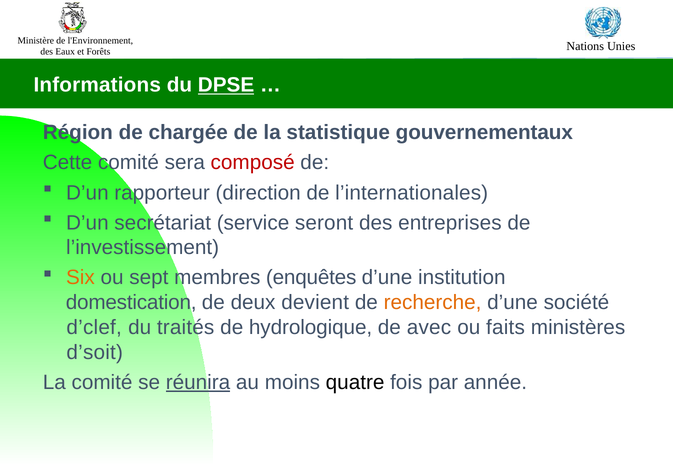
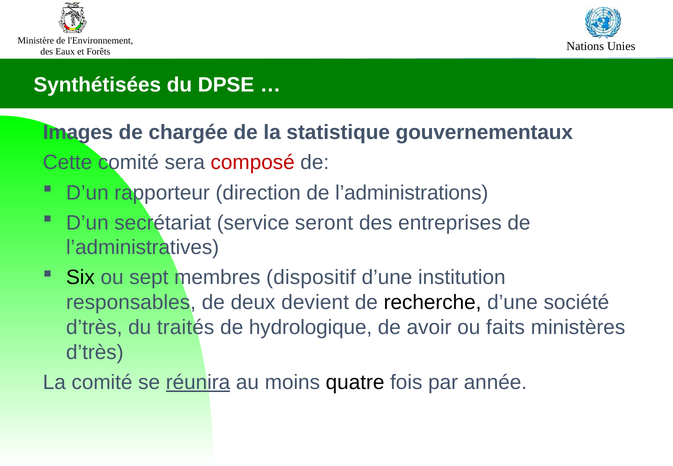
Informations: Informations -> Synthétisées
DPSE underline: present -> none
Région: Région -> Images
l’internationales: l’internationales -> l’administrations
l’investissement: l’investissement -> l’administratives
Six colour: orange -> black
enquêtes: enquêtes -> dispositif
domestication: domestication -> responsables
recherche colour: orange -> black
d’clef at (94, 327): d’clef -> d’très
avec: avec -> avoir
d’soit at (95, 352): d’soit -> d’très
